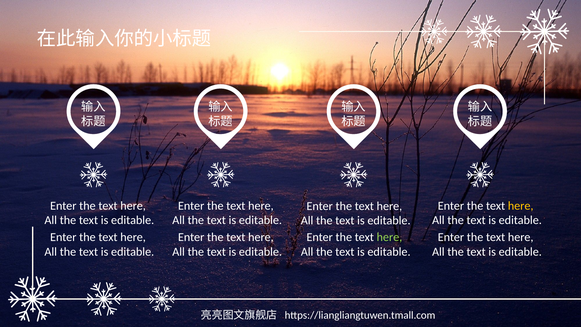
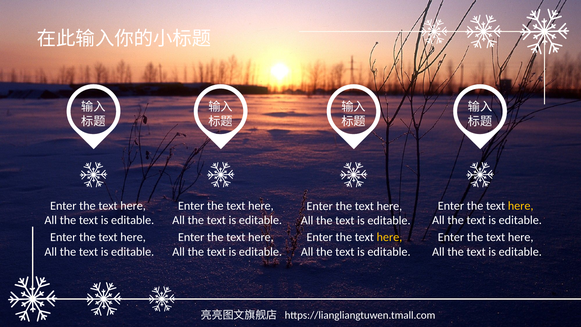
here at (389, 237) colour: light green -> yellow
